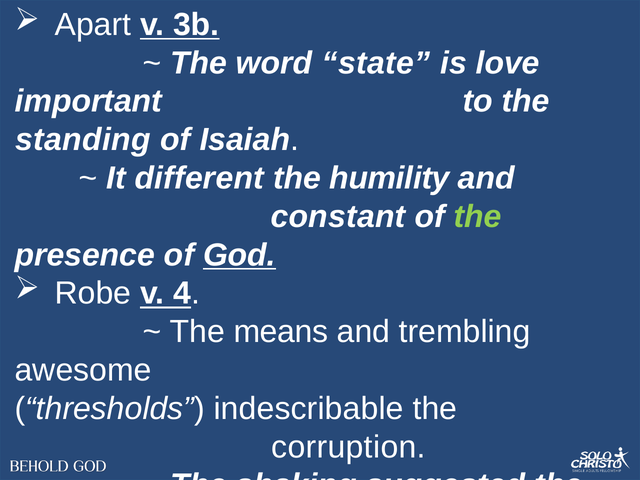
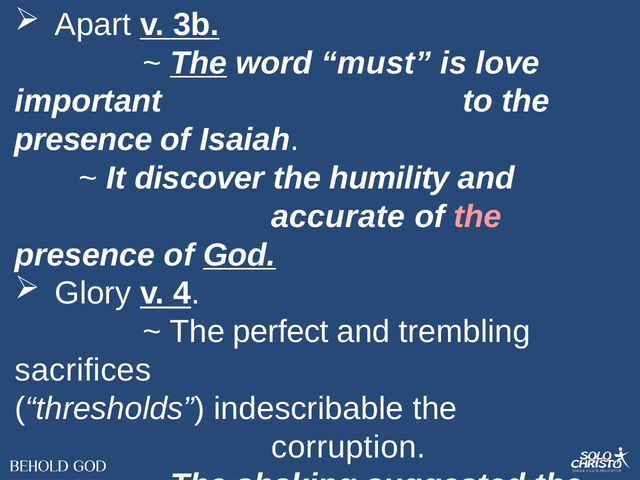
The at (199, 63) underline: none -> present
state: state -> must
standing at (83, 140): standing -> presence
different: different -> discover
constant: constant -> accurate
the at (478, 217) colour: light green -> pink
Robe: Robe -> Glory
means: means -> perfect
awesome at (83, 370): awesome -> sacrifices
